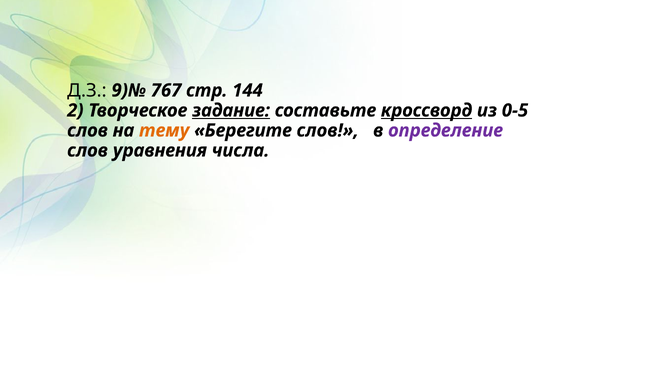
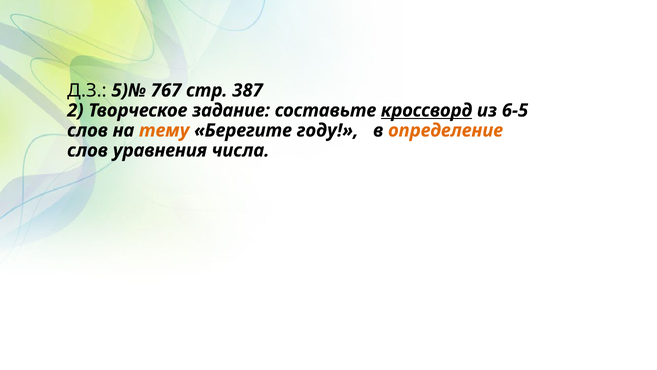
9)№: 9)№ -> 5)№
144: 144 -> 387
задание underline: present -> none
0-5: 0-5 -> 6-5
Берегите слов: слов -> году
определение colour: purple -> orange
